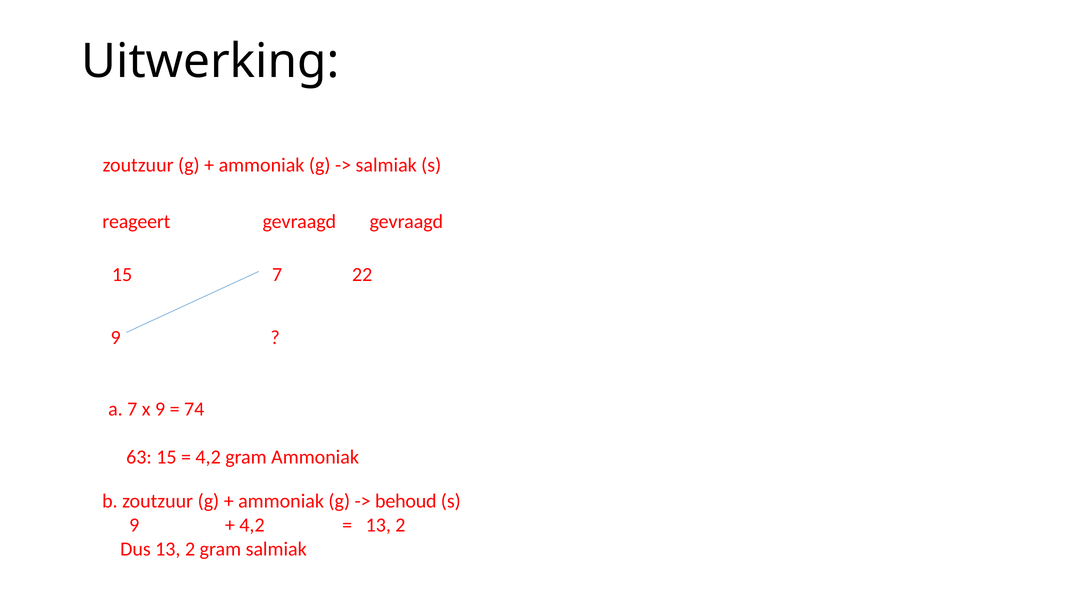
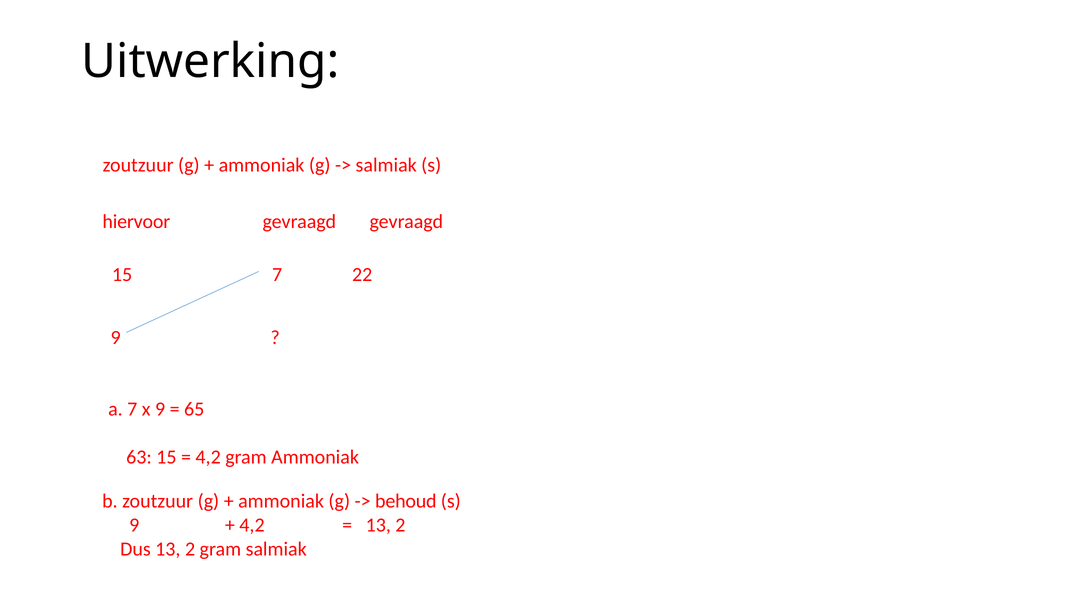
reageert: reageert -> hiervoor
74: 74 -> 65
